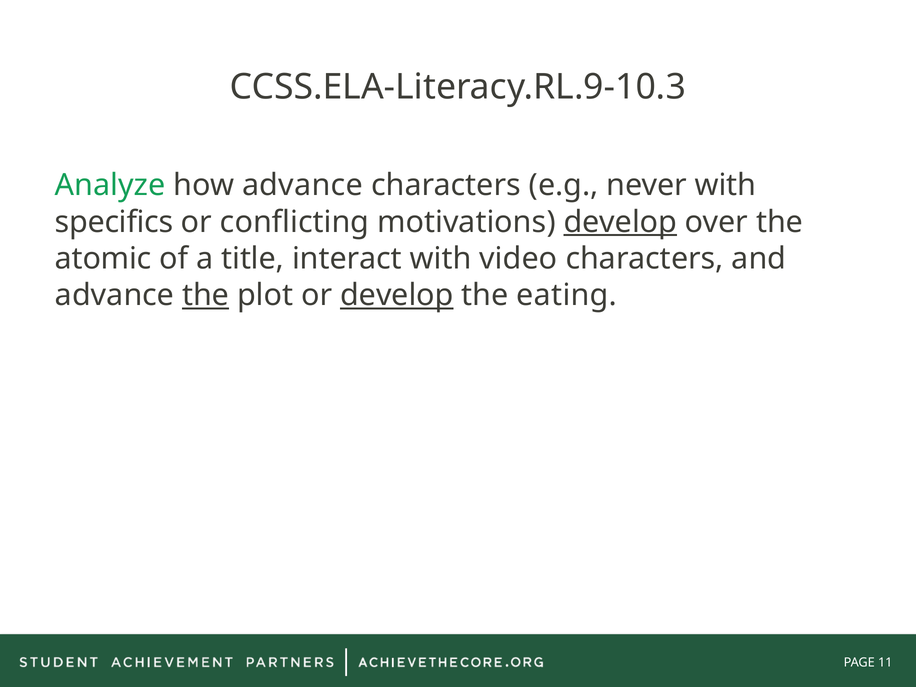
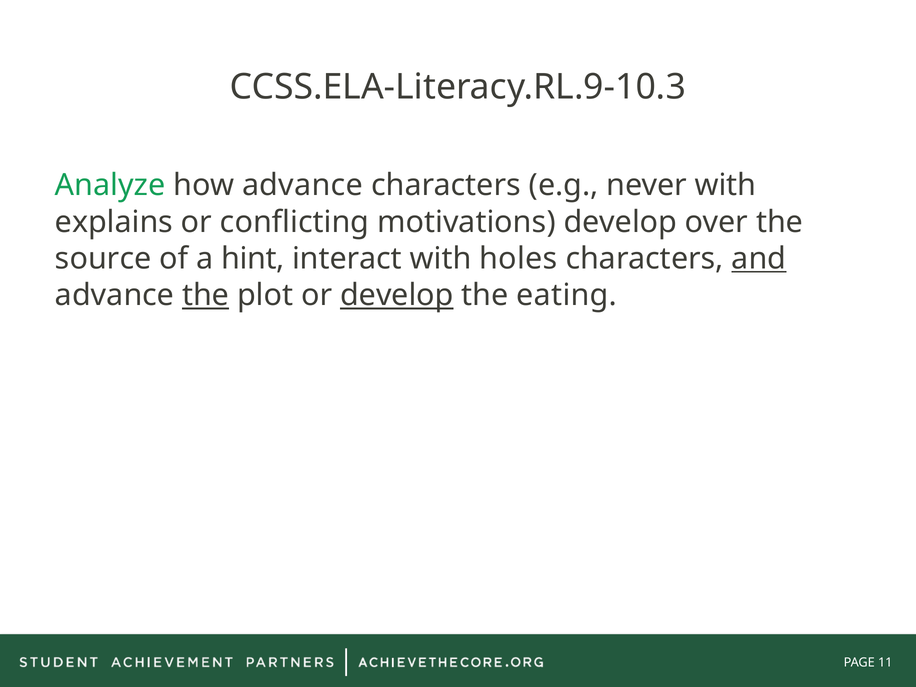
specifics: specifics -> explains
develop at (620, 222) underline: present -> none
atomic: atomic -> source
title: title -> hint
video: video -> holes
and underline: none -> present
